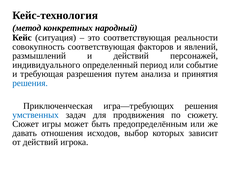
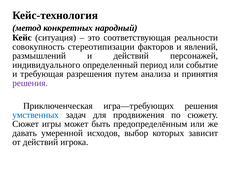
совокупность соответствующая: соответствующая -> стереотипизации
решения at (30, 83) colour: blue -> purple
отношения: отношения -> умеренной
